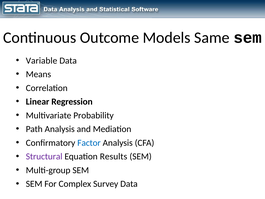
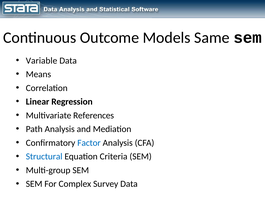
Probability: Probability -> References
Structural colour: purple -> blue
Results: Results -> Criteria
